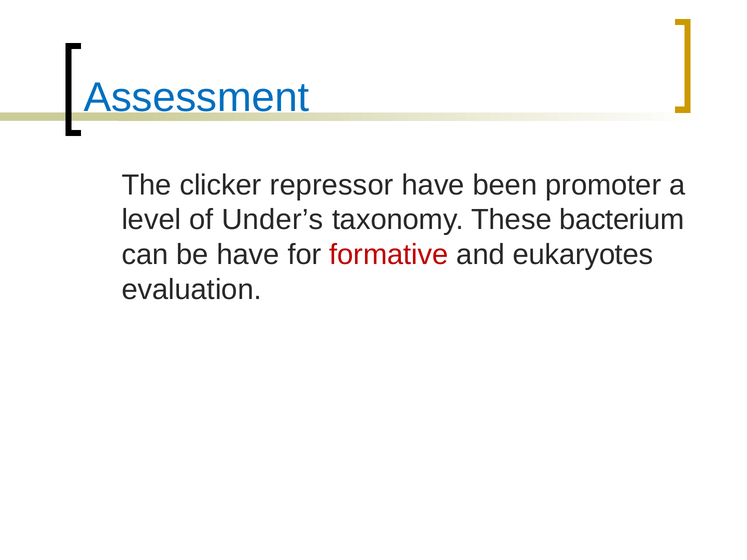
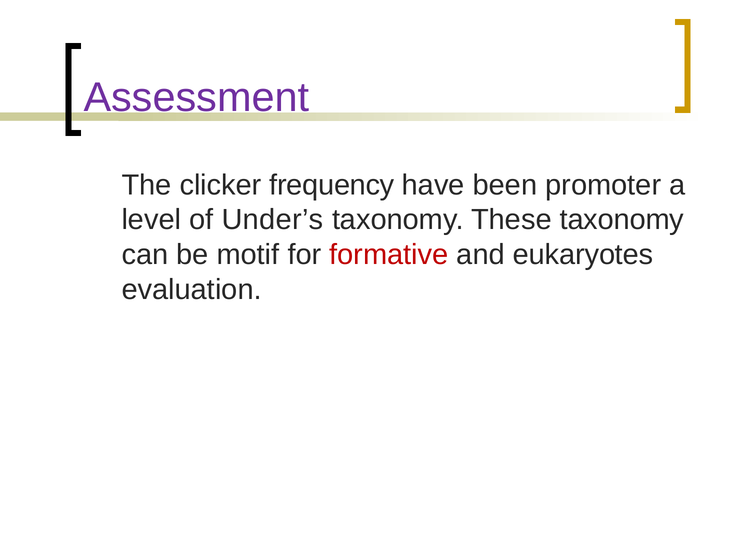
Assessment colour: blue -> purple
repressor: repressor -> frequency
These bacterium: bacterium -> taxonomy
be have: have -> motif
